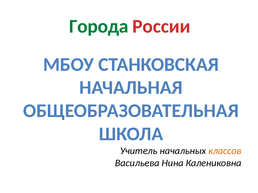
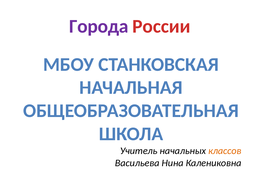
Города colour: green -> purple
